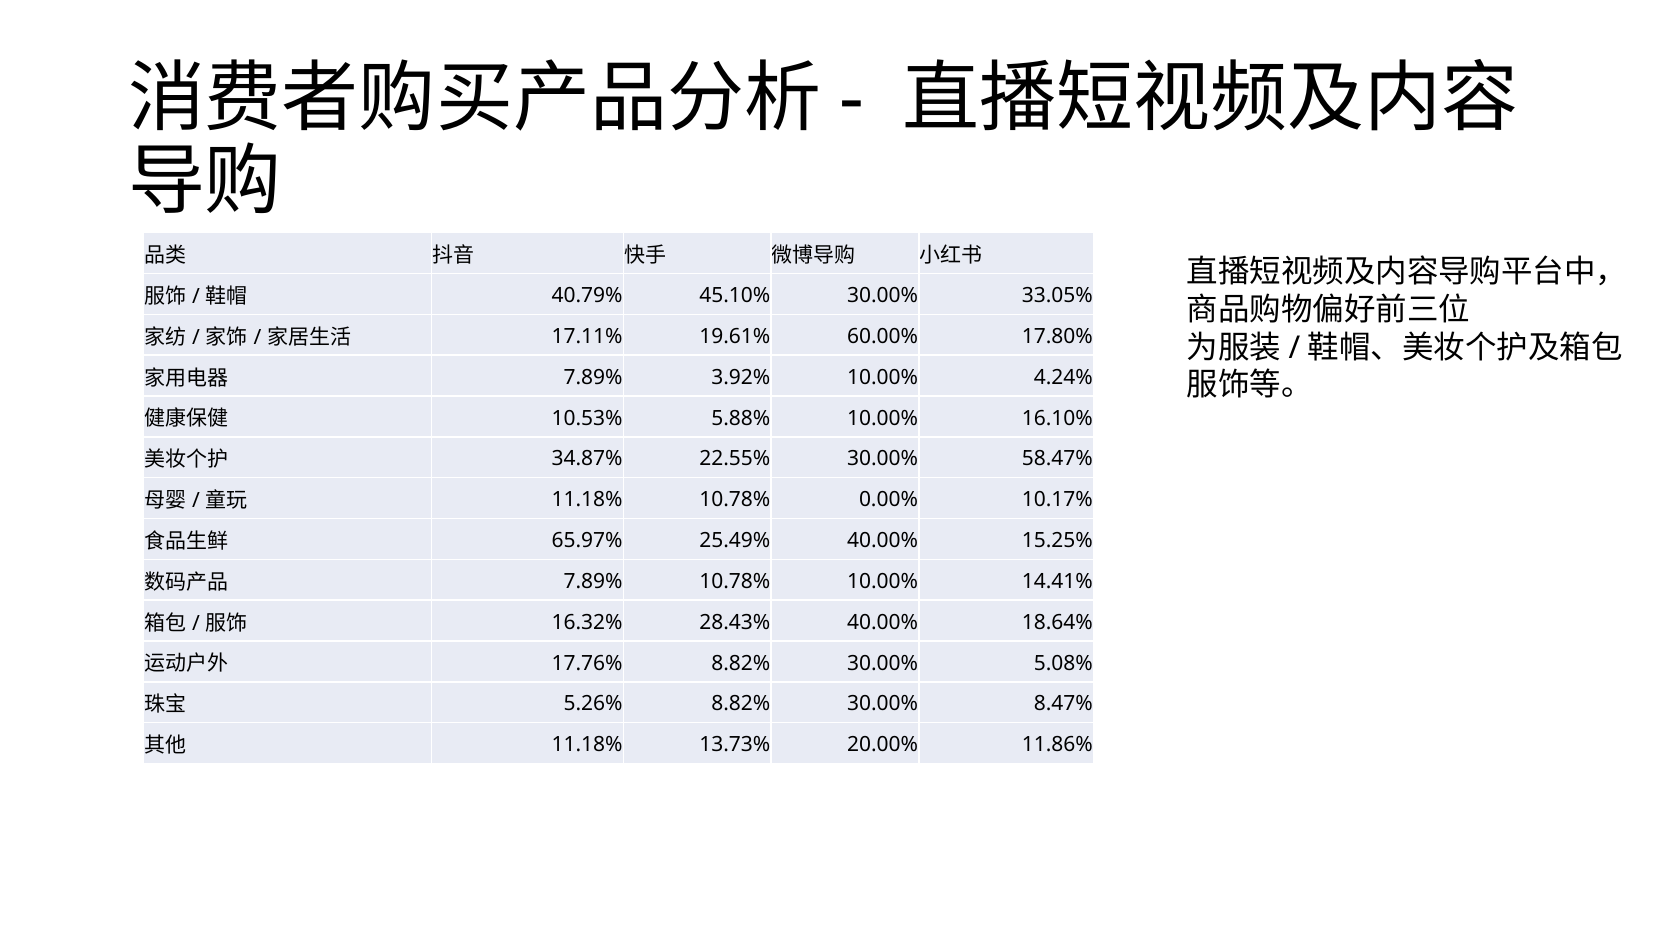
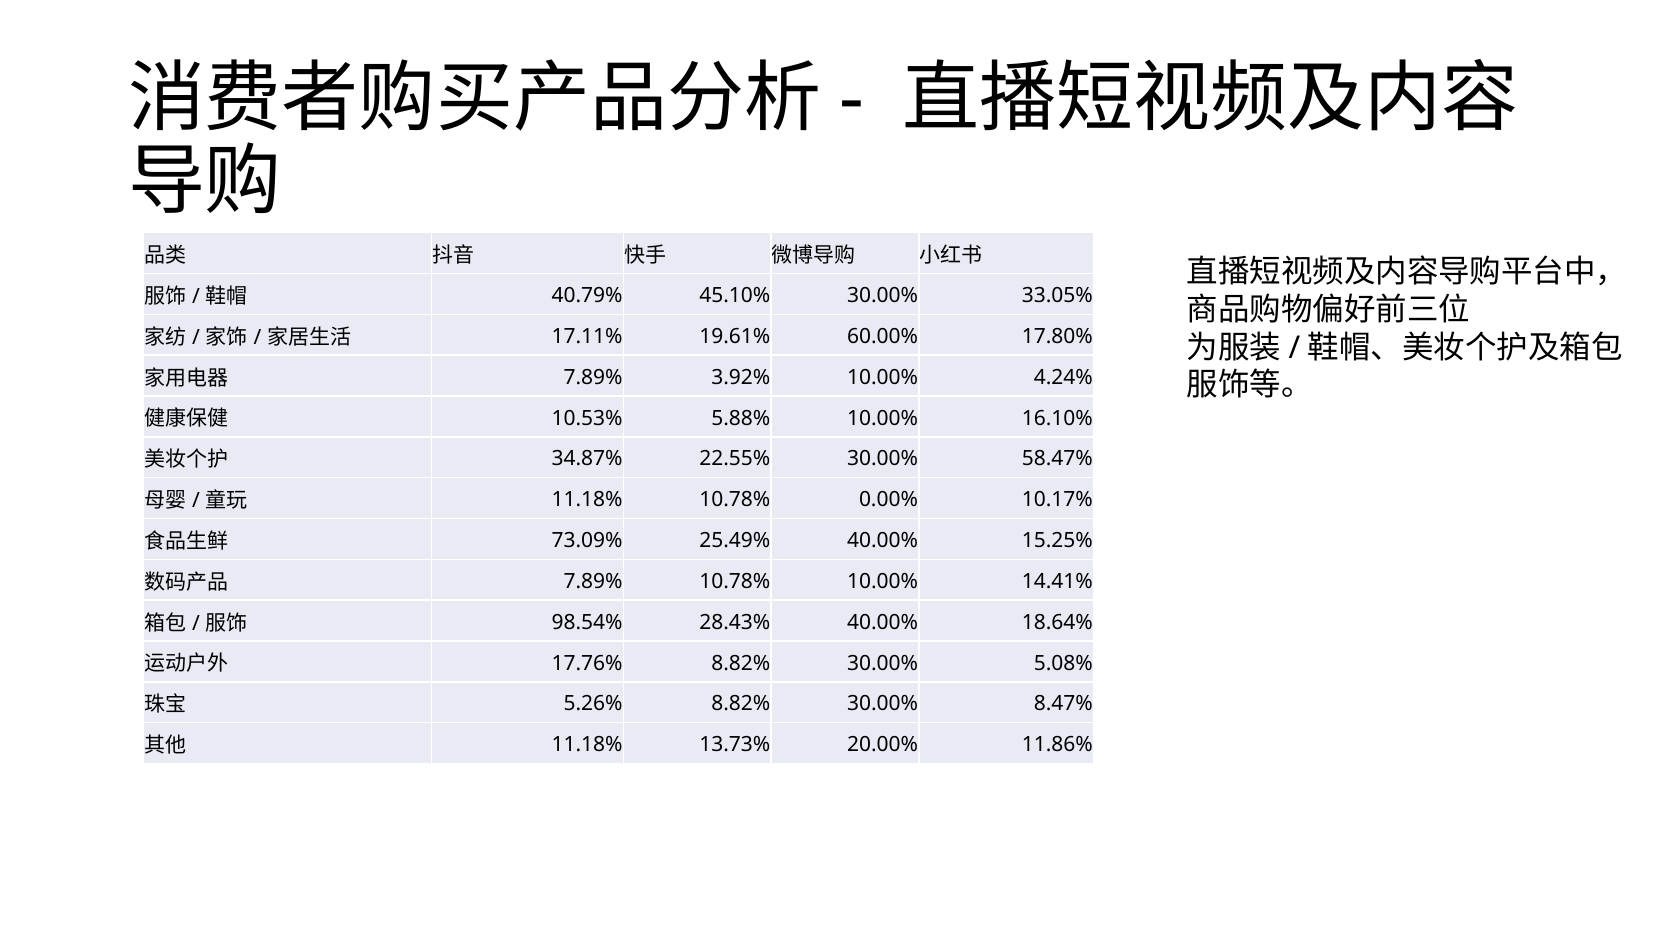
65.97%: 65.97% -> 73.09%
16.32%: 16.32% -> 98.54%
